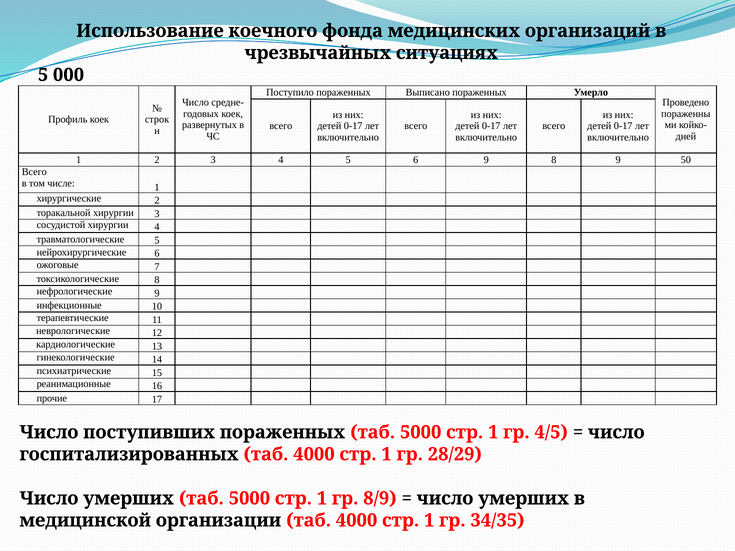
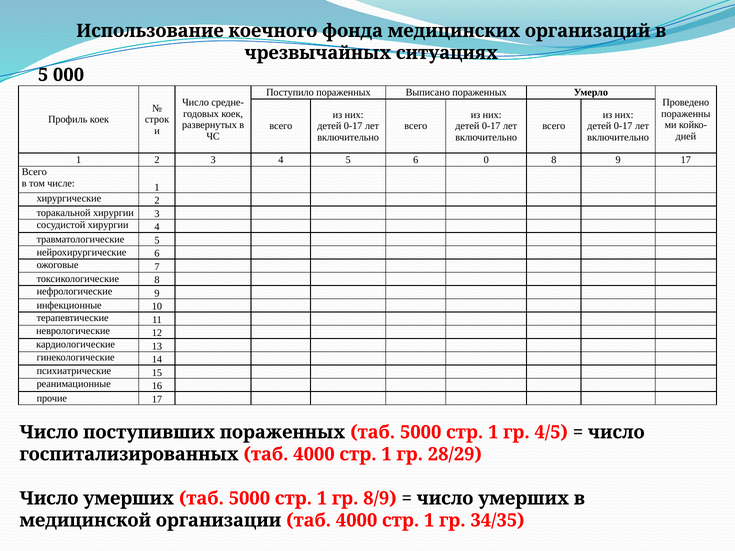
6 9: 9 -> 0
9 50: 50 -> 17
